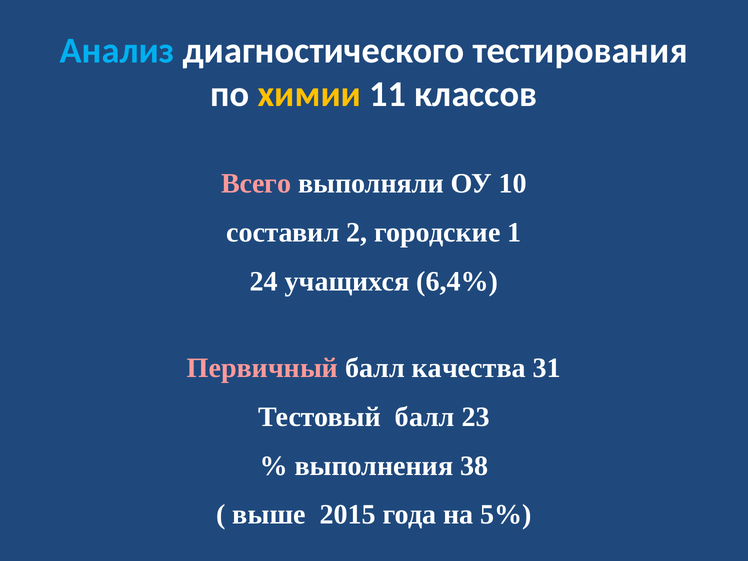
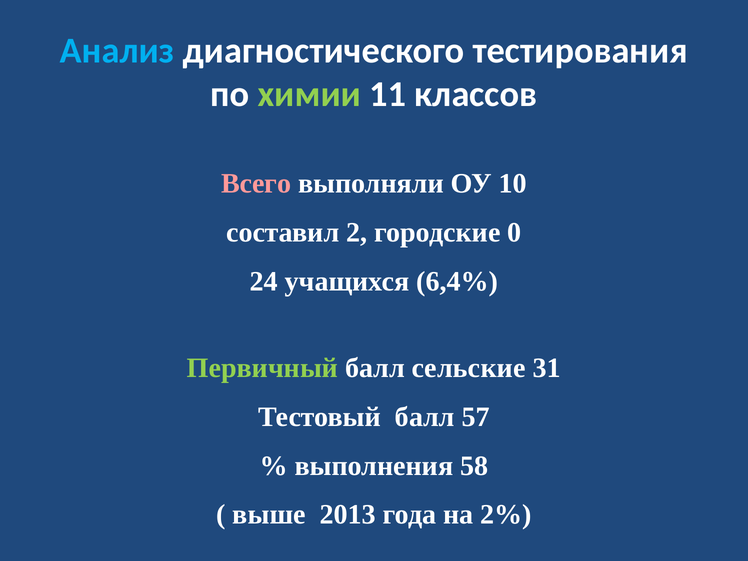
химии colour: yellow -> light green
1: 1 -> 0
Первичный colour: pink -> light green
качества: качества -> сельские
23: 23 -> 57
38: 38 -> 58
2015: 2015 -> 2013
5%: 5% -> 2%
